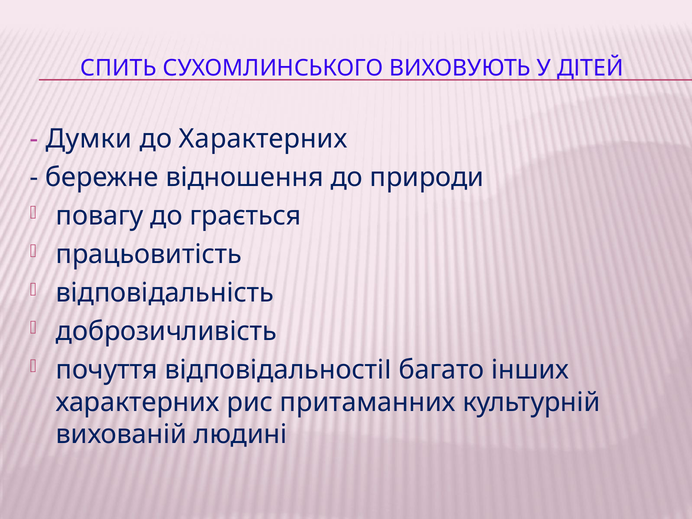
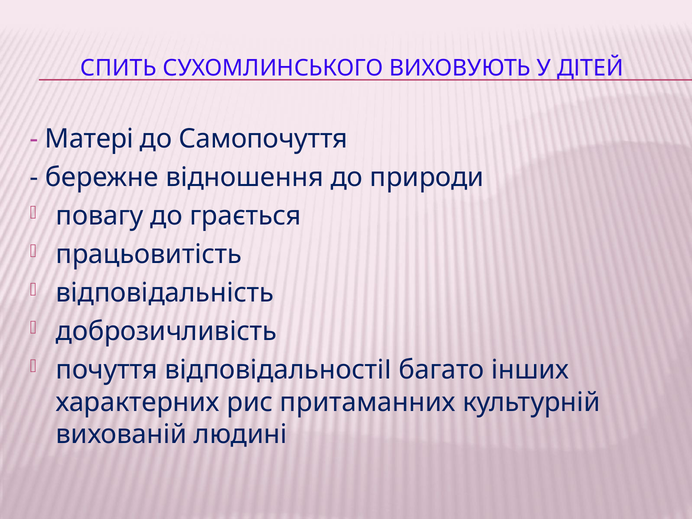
Думки: Думки -> Матері
до Характерних: Характерних -> Самопочуття
